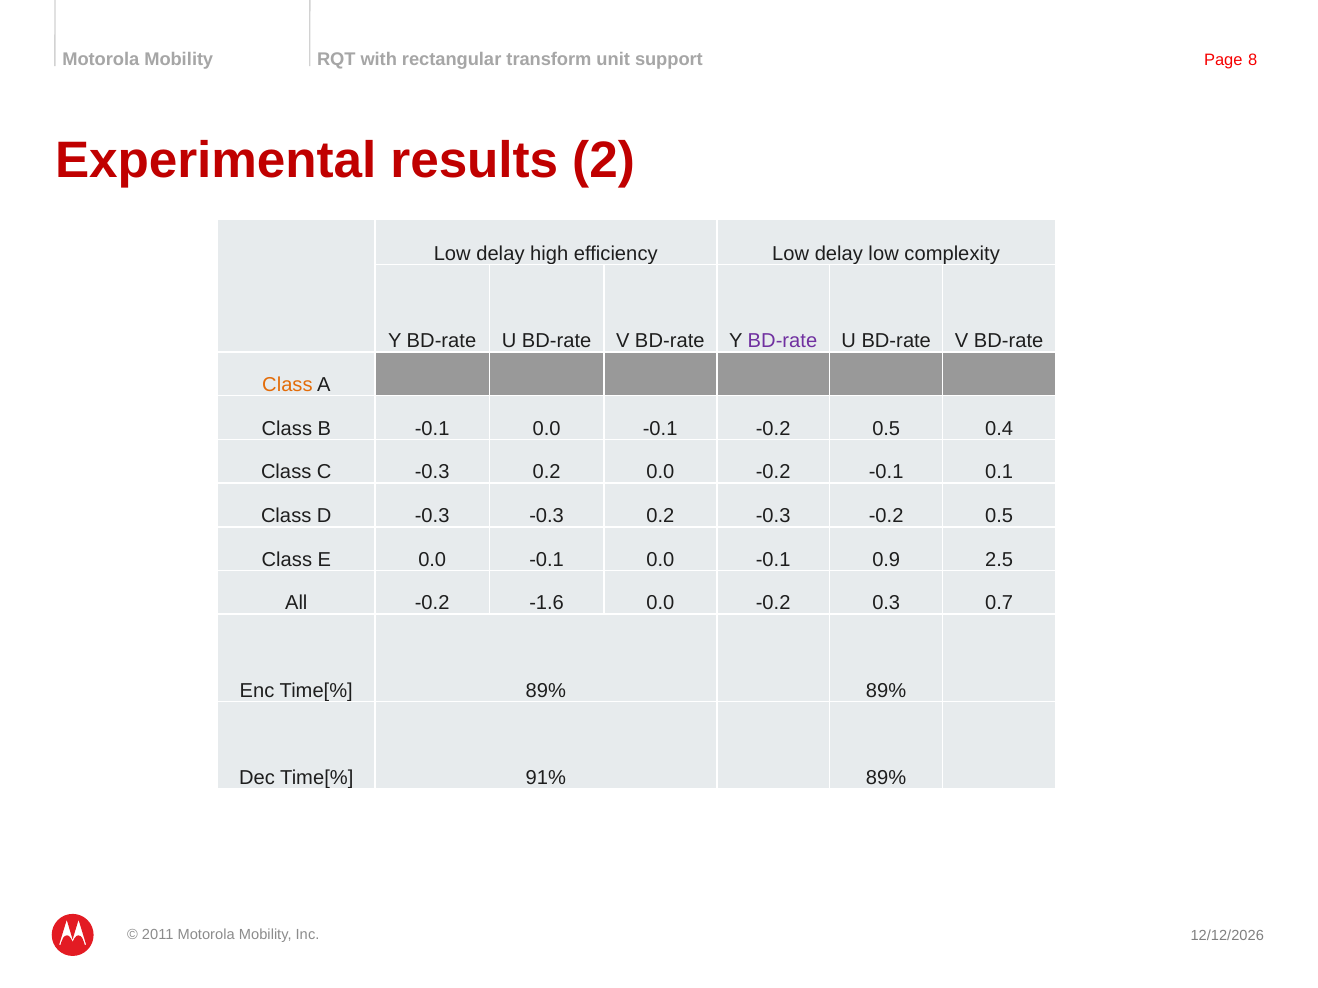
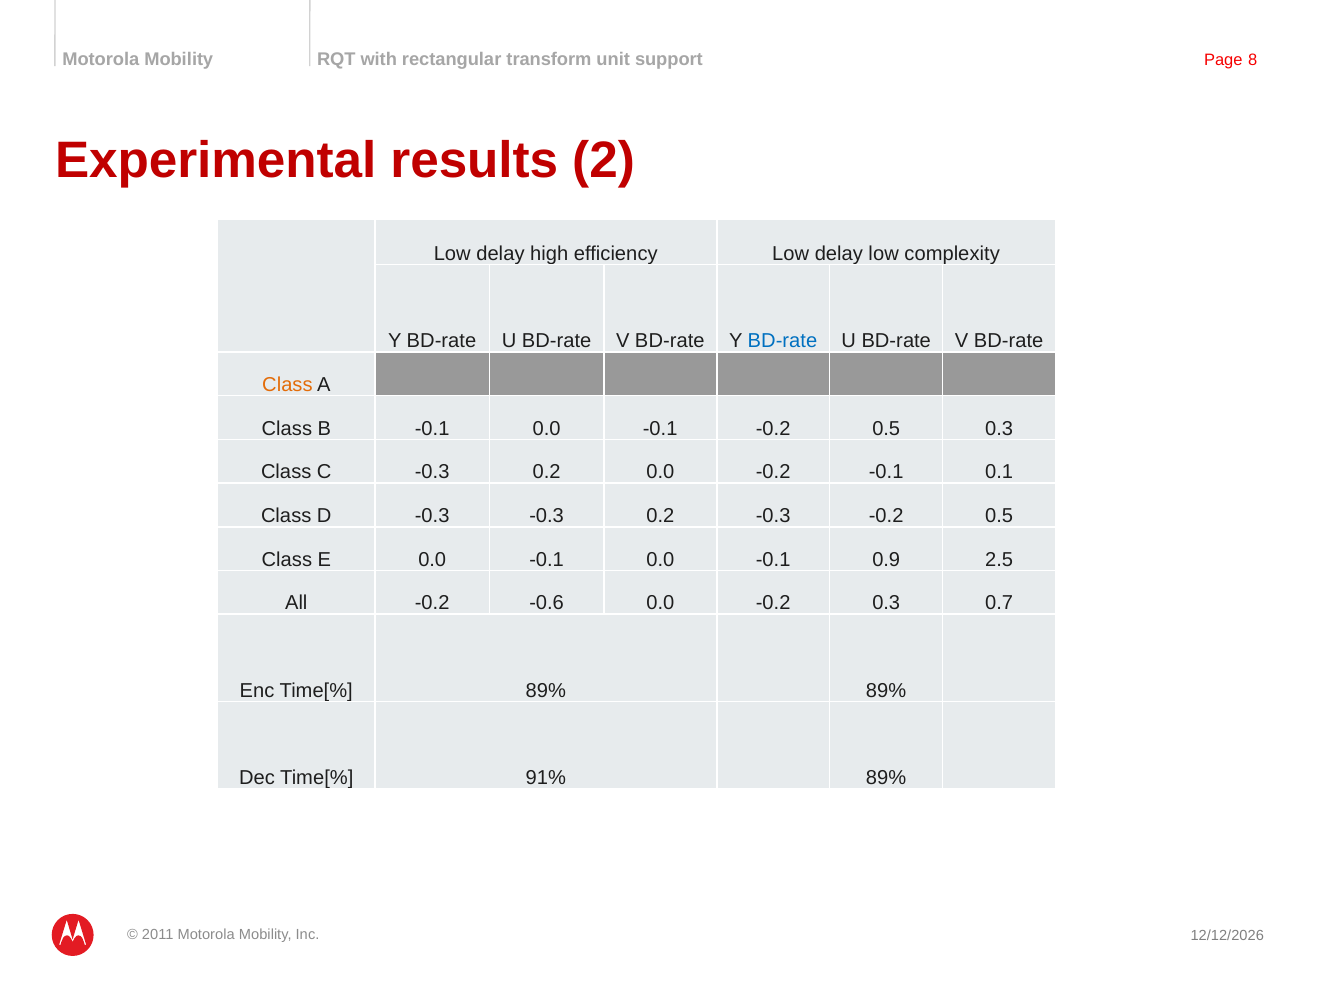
BD-rate at (782, 341) colour: purple -> blue
0.5 0.4: 0.4 -> 0.3
-1.6: -1.6 -> -0.6
